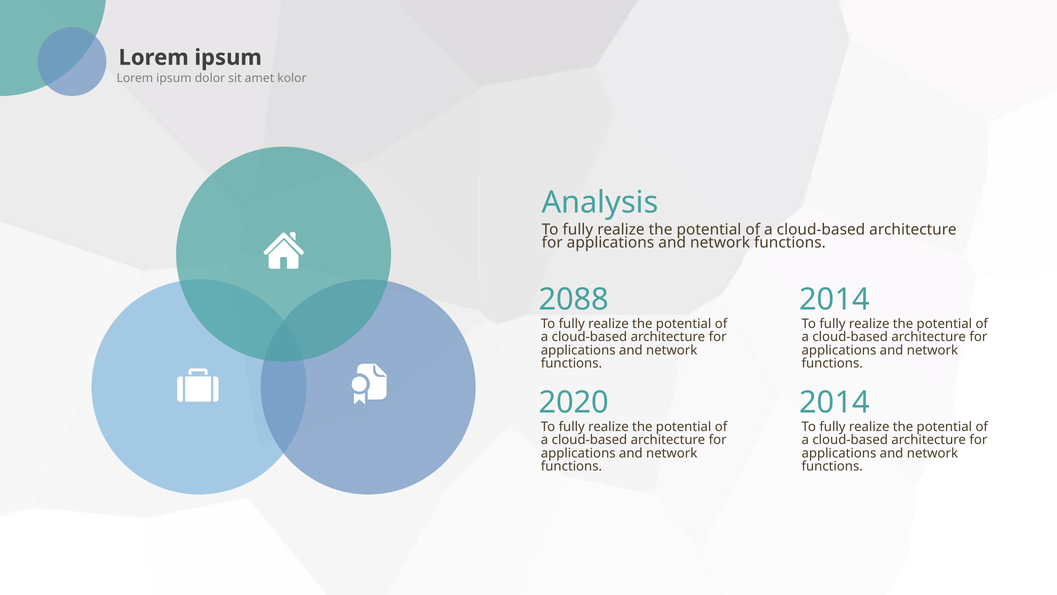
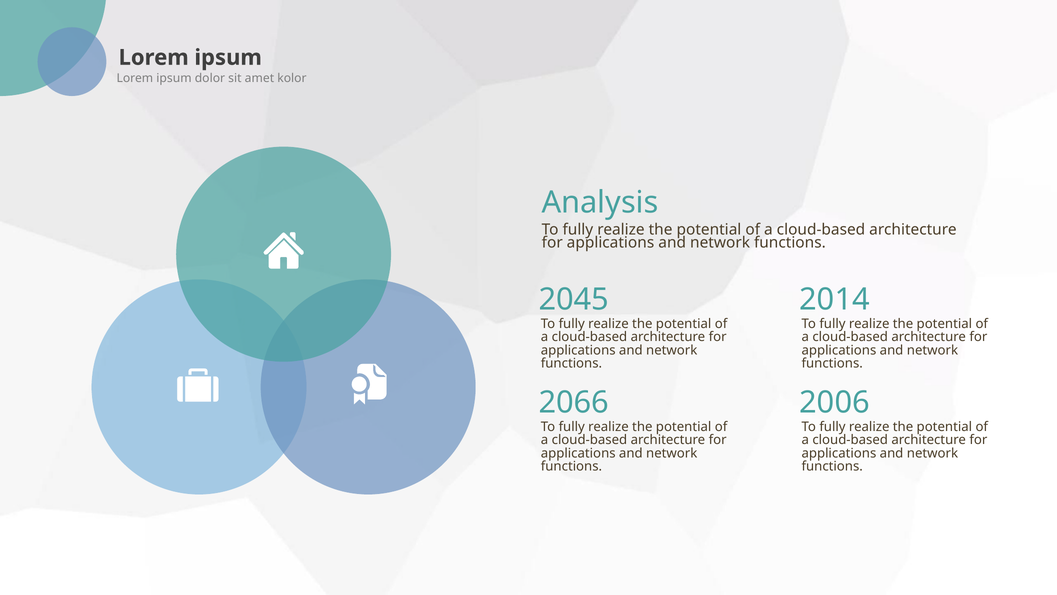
2088: 2088 -> 2045
2020: 2020 -> 2066
2014 at (835, 402): 2014 -> 2006
